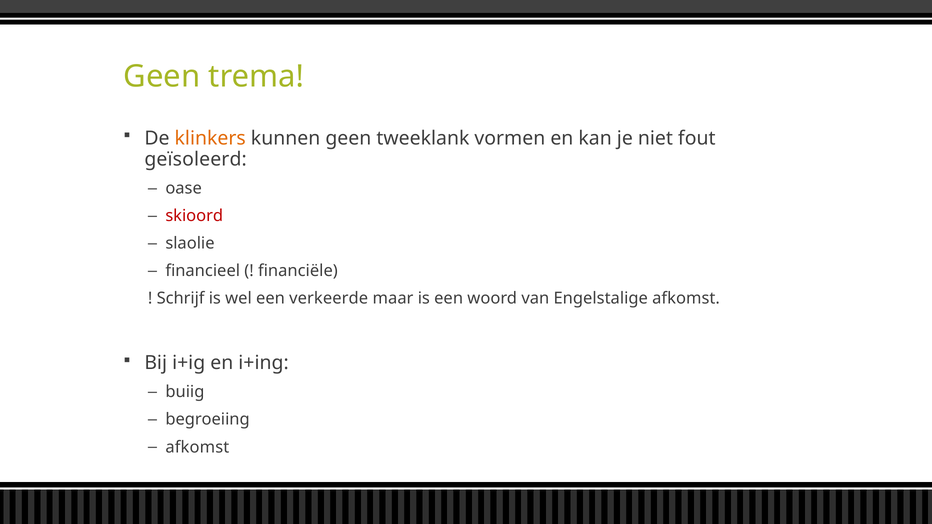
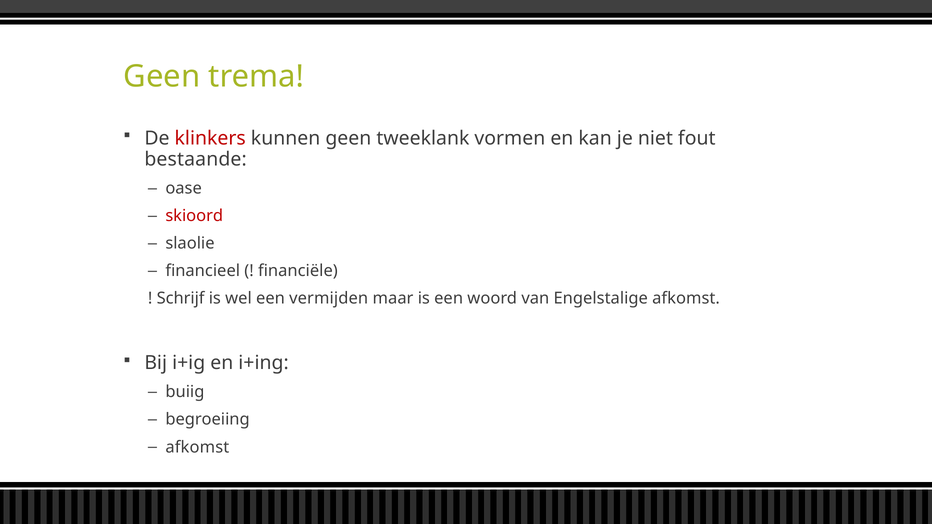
klinkers colour: orange -> red
geïsoleerd: geïsoleerd -> bestaande
verkeerde: verkeerde -> vermijden
